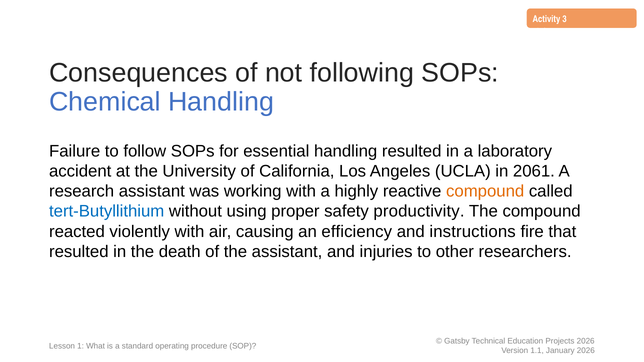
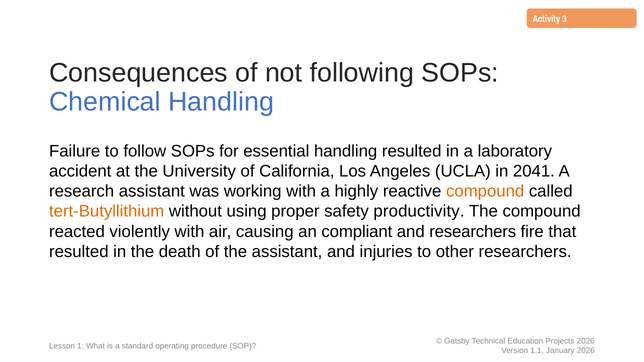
2061: 2061 -> 2041
tert-Butyllithium colour: blue -> orange
efficiency: efficiency -> compliant
and instructions: instructions -> researchers
